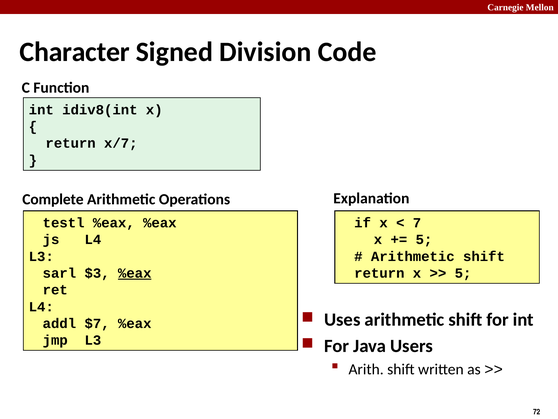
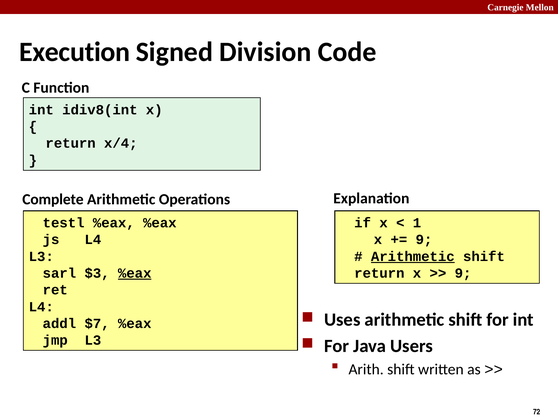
Character: Character -> Execution
x/7: x/7 -> x/4
7: 7 -> 1
5 at (424, 239): 5 -> 9
Arithmetic at (413, 256) underline: none -> present
5 at (463, 273): 5 -> 9
